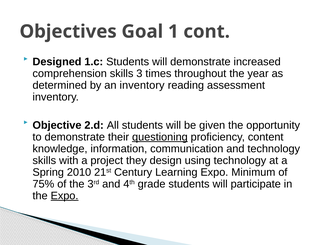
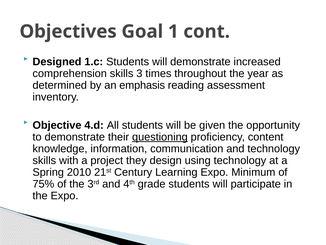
an inventory: inventory -> emphasis
2.d: 2.d -> 4.d
Expo at (65, 195) underline: present -> none
